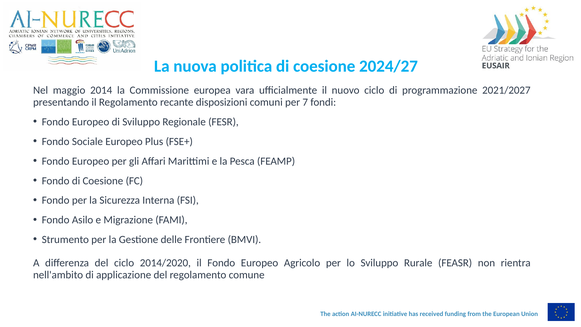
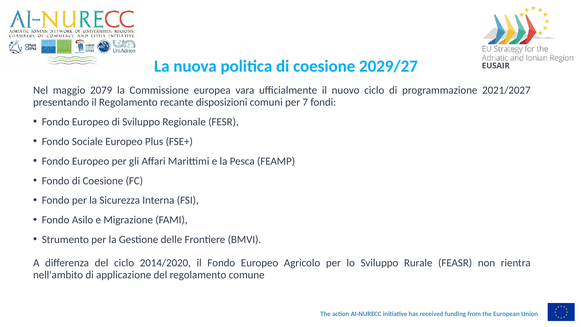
2024/27: 2024/27 -> 2029/27
2014: 2014 -> 2079
